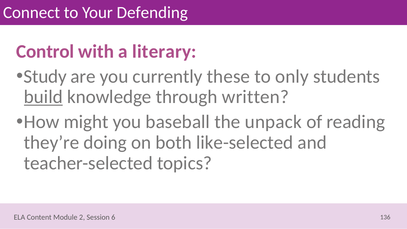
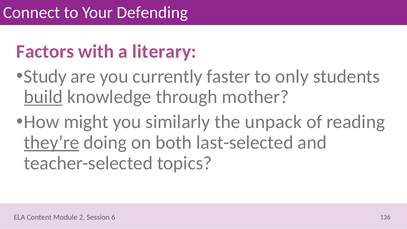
Control: Control -> Factors
these: these -> faster
written: written -> mother
baseball: baseball -> similarly
they’re underline: none -> present
like-selected: like-selected -> last-selected
